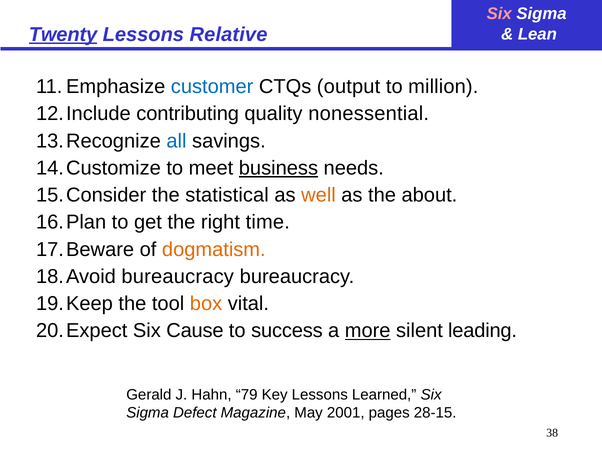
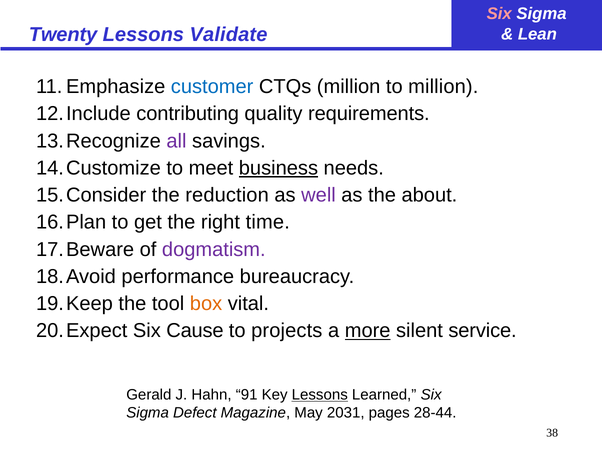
Twenty underline: present -> none
Relative: Relative -> Validate
CTQs output: output -> million
nonessential: nonessential -> requirements
all colour: blue -> purple
statistical: statistical -> reduction
well colour: orange -> purple
dogmatism colour: orange -> purple
bureaucracy at (178, 276): bureaucracy -> performance
success: success -> projects
leading: leading -> service
79: 79 -> 91
Lessons at (320, 394) underline: none -> present
2001: 2001 -> 2031
28-15: 28-15 -> 28-44
